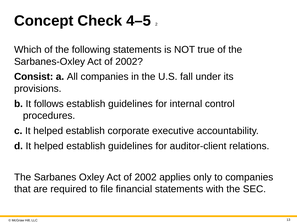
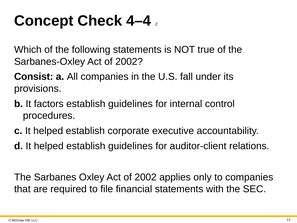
4–5: 4–5 -> 4–4
follows: follows -> factors
